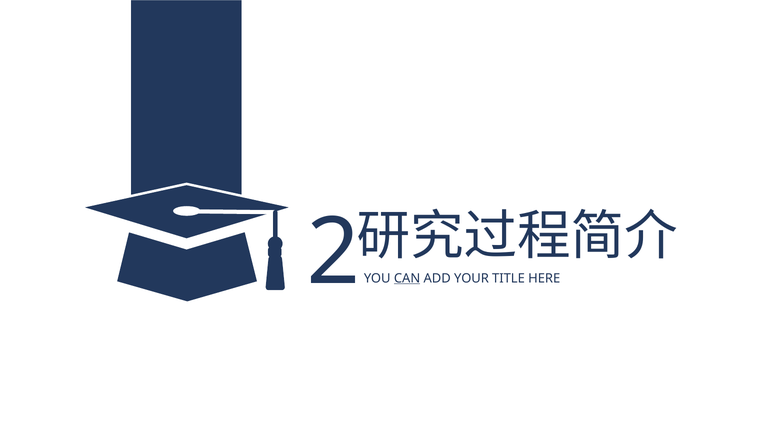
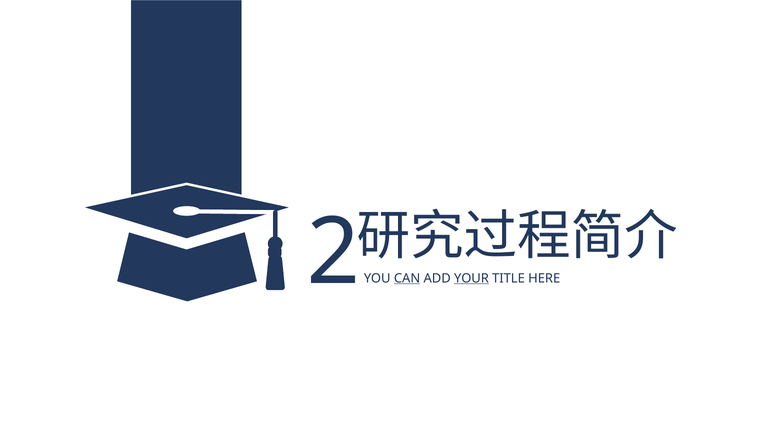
YOUR underline: none -> present
